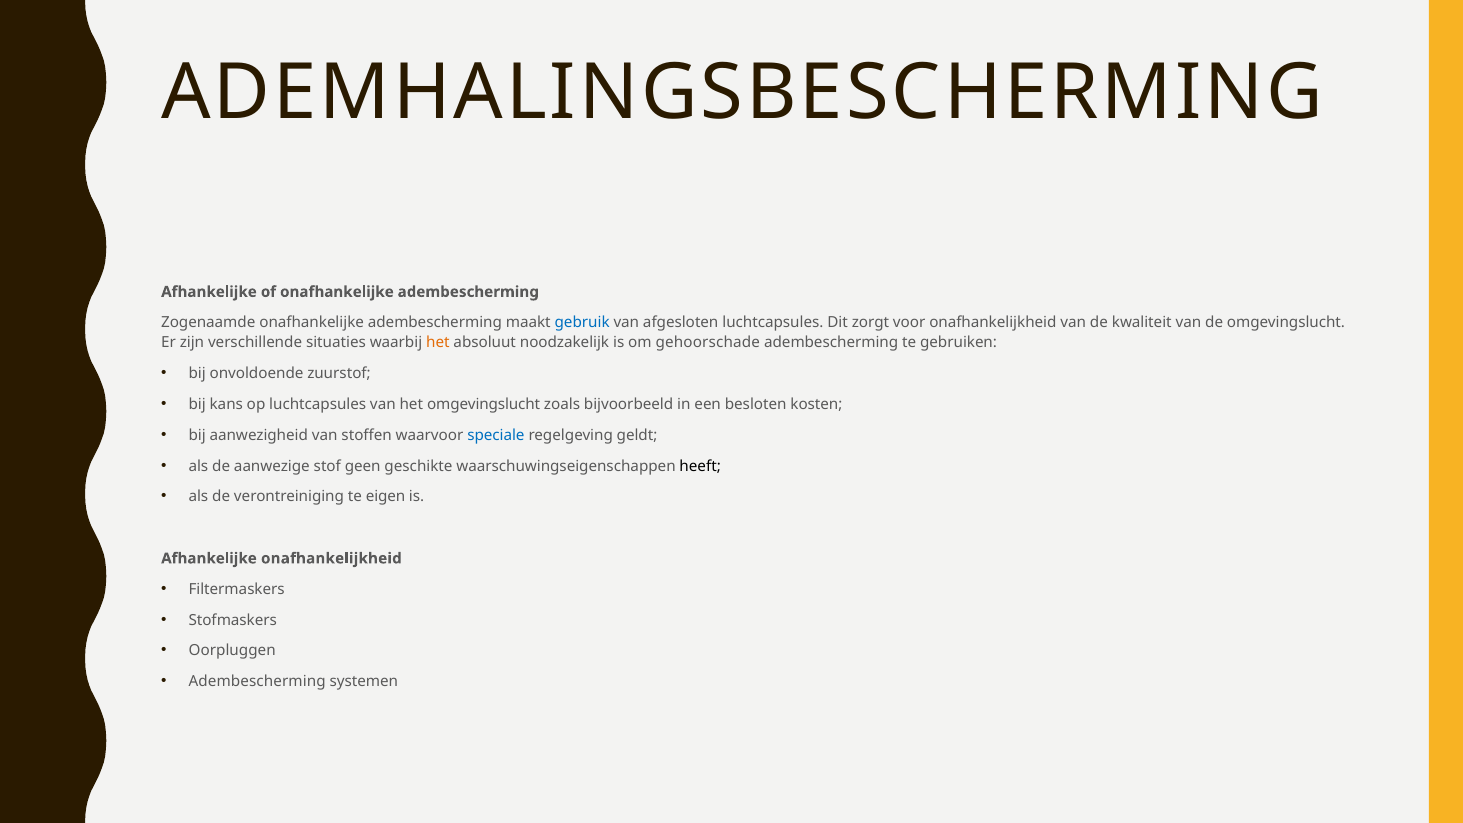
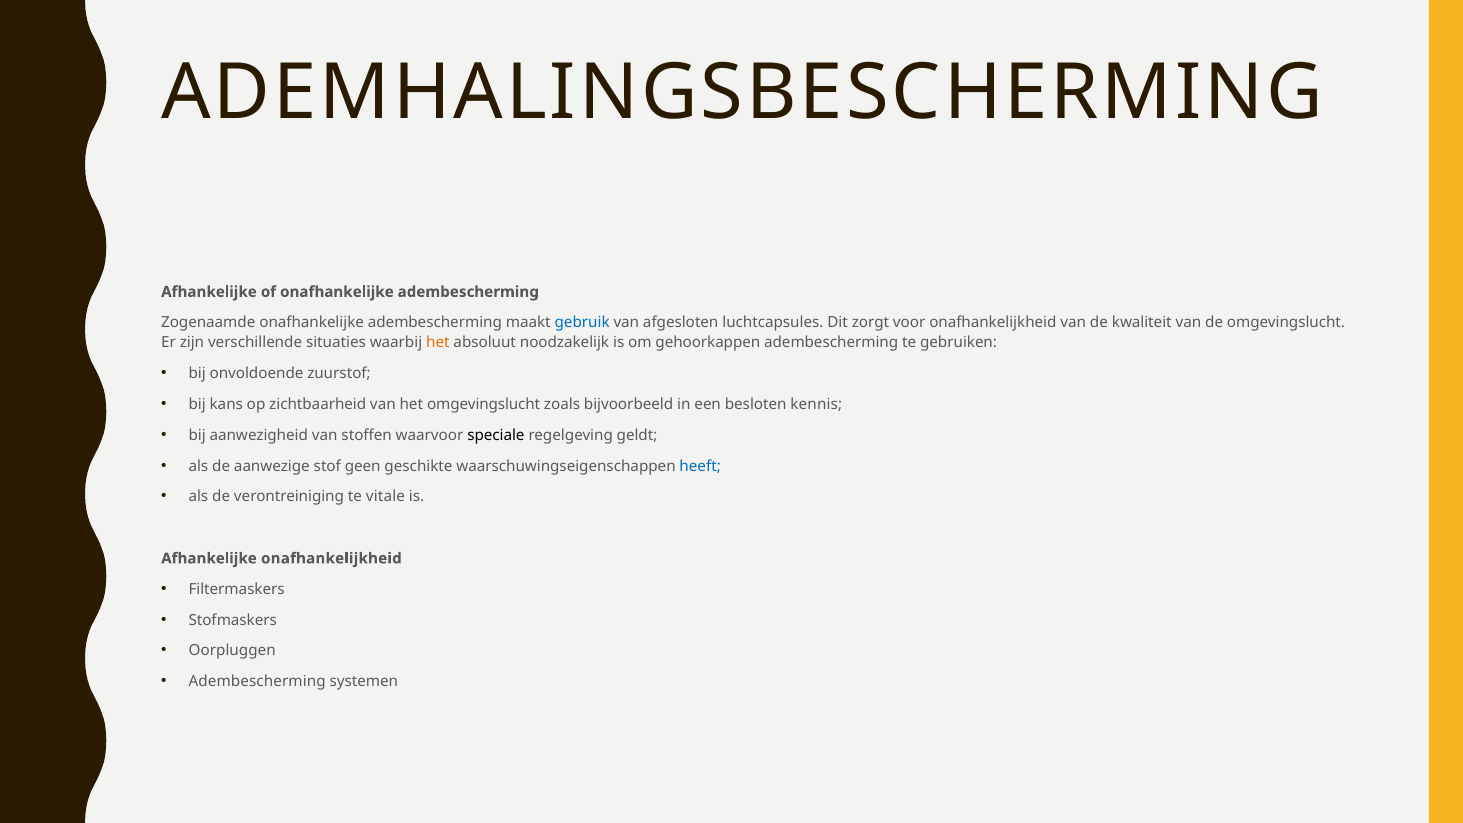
gehoorschade: gehoorschade -> gehoorkappen
op luchtcapsules: luchtcapsules -> zichtbaarheid
kosten: kosten -> kennis
speciale colour: blue -> black
heeft colour: black -> blue
eigen: eigen -> vitale
